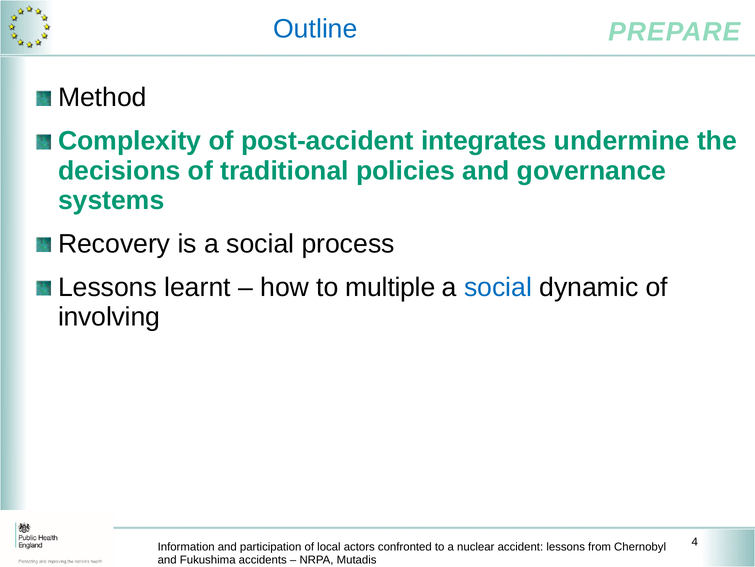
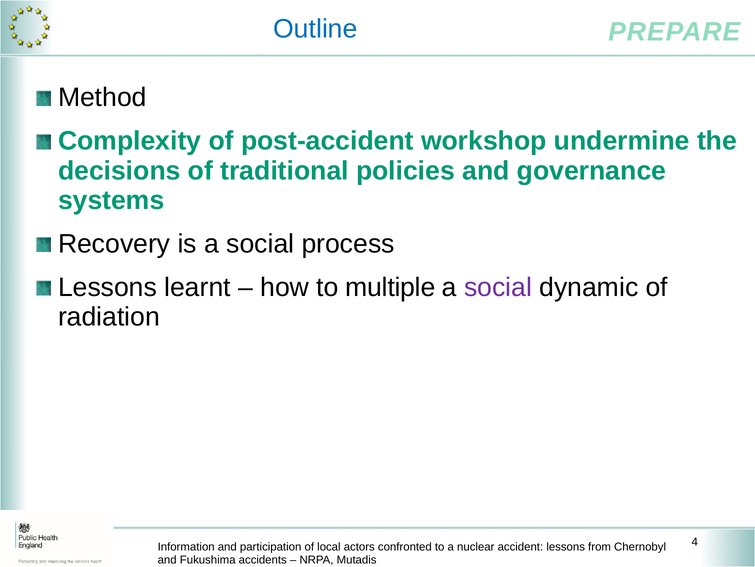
integrates: integrates -> workshop
social at (498, 287) colour: blue -> purple
involving: involving -> radiation
